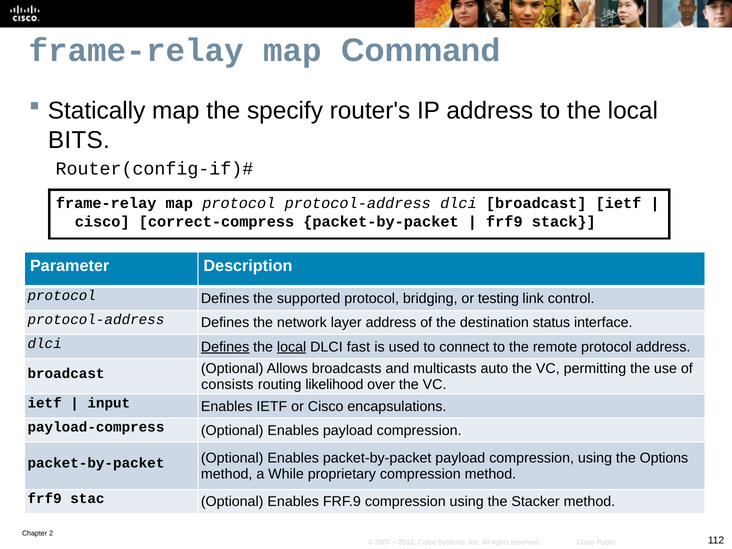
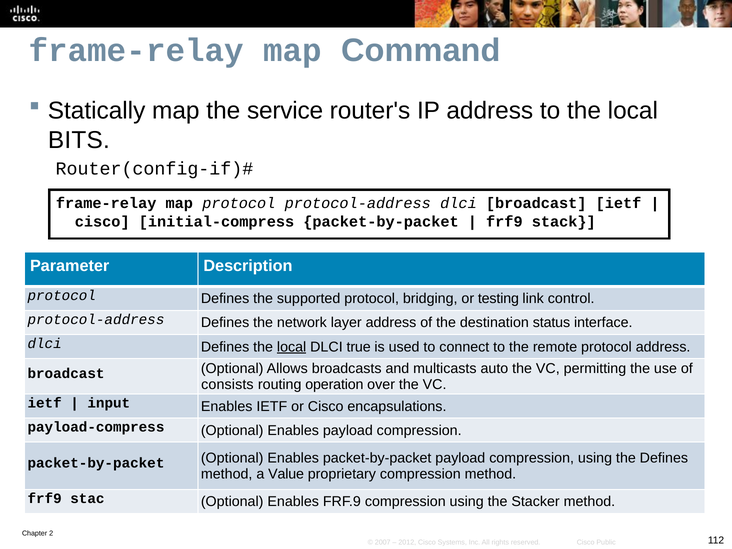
specify: specify -> service
correct-compress: correct-compress -> initial-compress
Defines at (225, 347) underline: present -> none
fast: fast -> true
likelihood: likelihood -> operation
the Options: Options -> Defines
While: While -> Value
